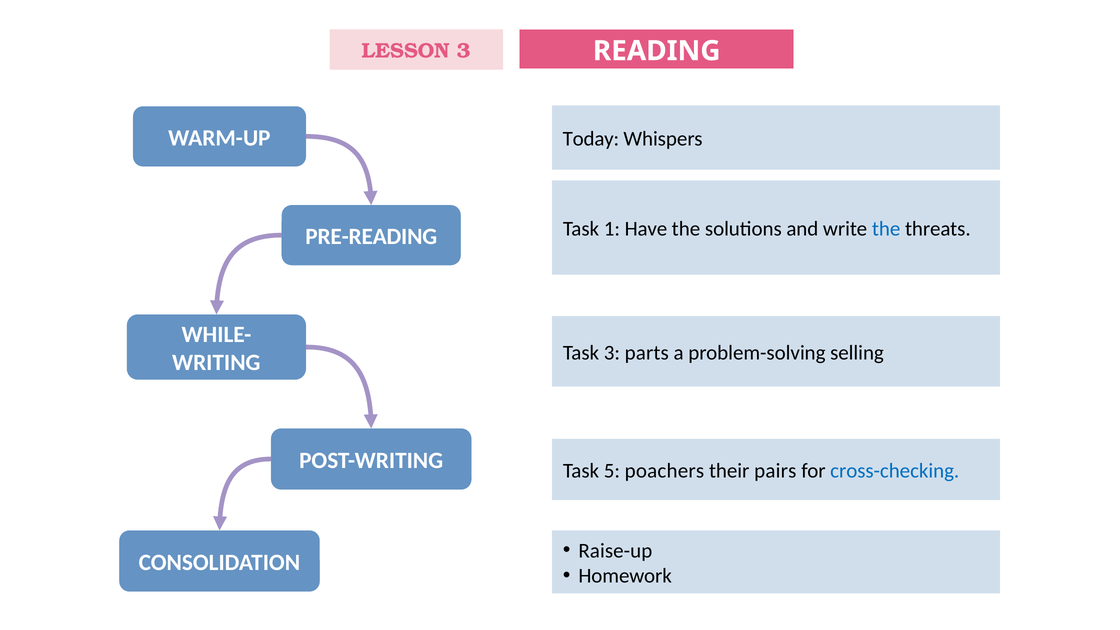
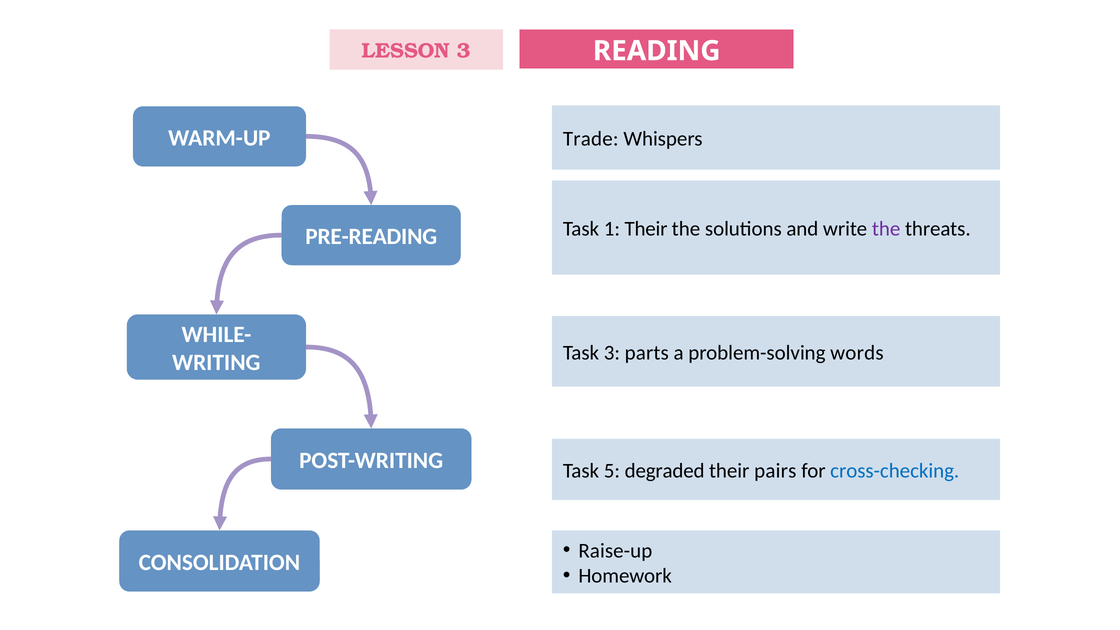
Today: Today -> Trade
1 Have: Have -> Their
the at (886, 229) colour: blue -> purple
selling: selling -> words
poachers: poachers -> degraded
